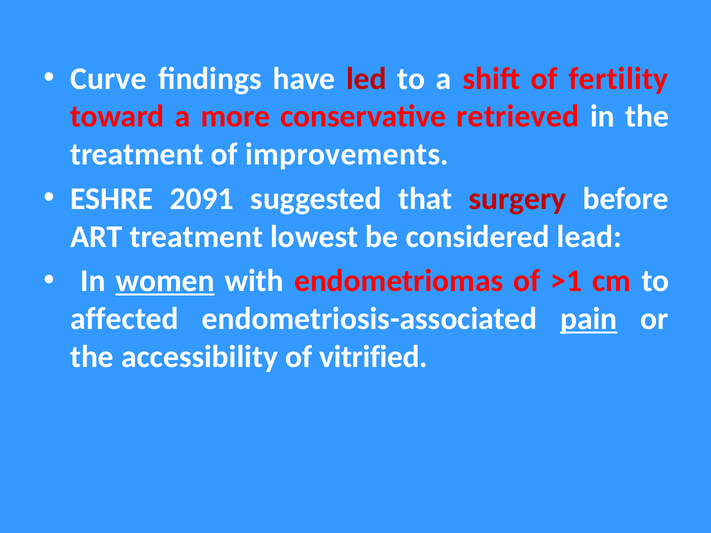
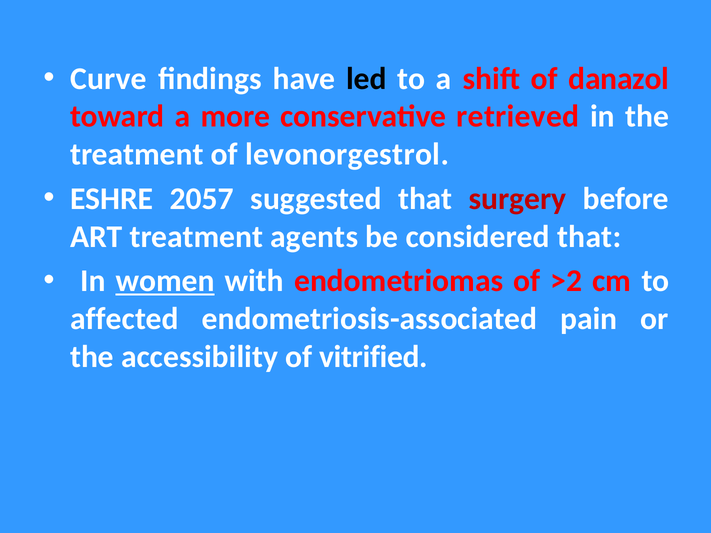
led colour: red -> black
fertility: fertility -> danazol
improvements: improvements -> levonorgestrol
2091: 2091 -> 2057
lowest: lowest -> agents
considered lead: lead -> that
>1: >1 -> >2
pain underline: present -> none
